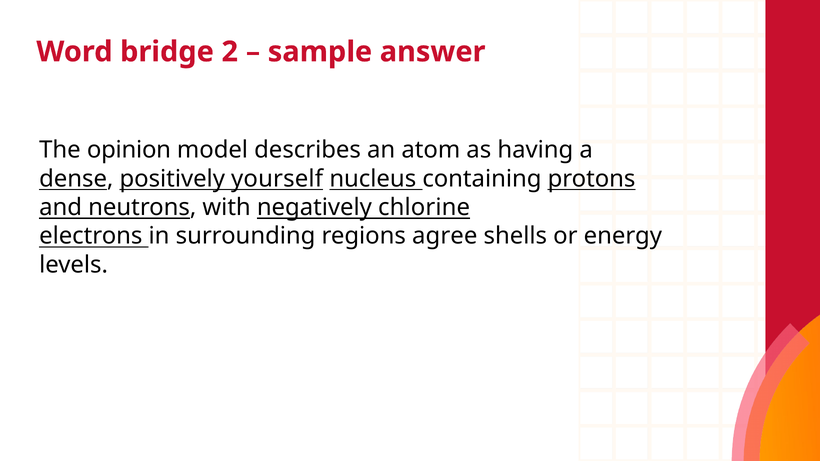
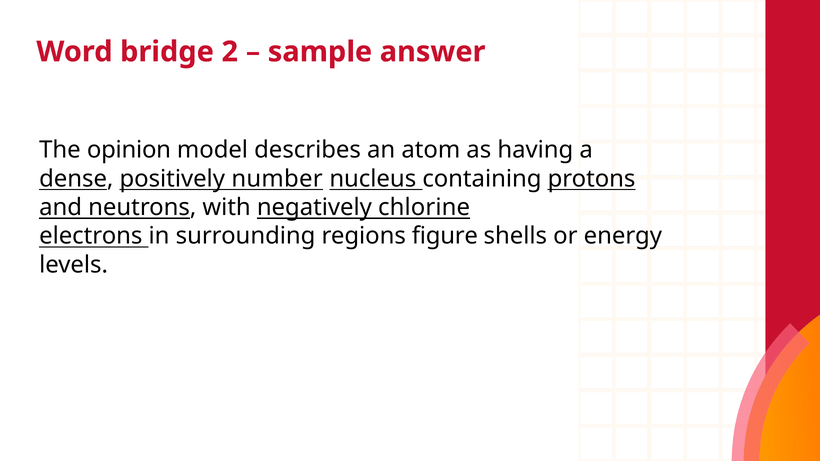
yourself: yourself -> number
agree: agree -> figure
